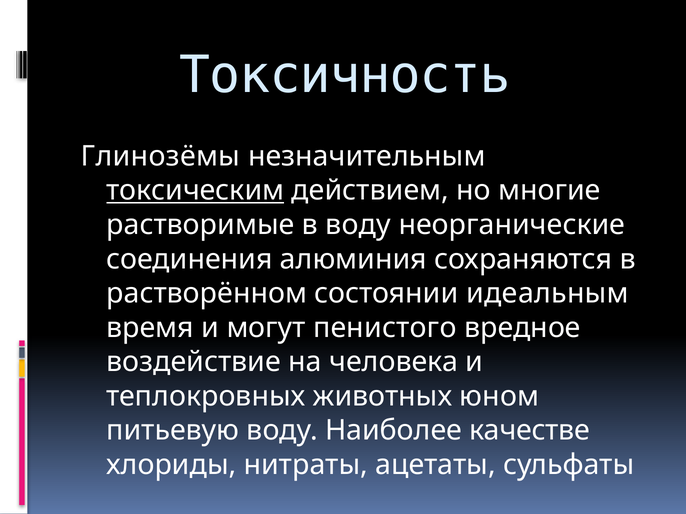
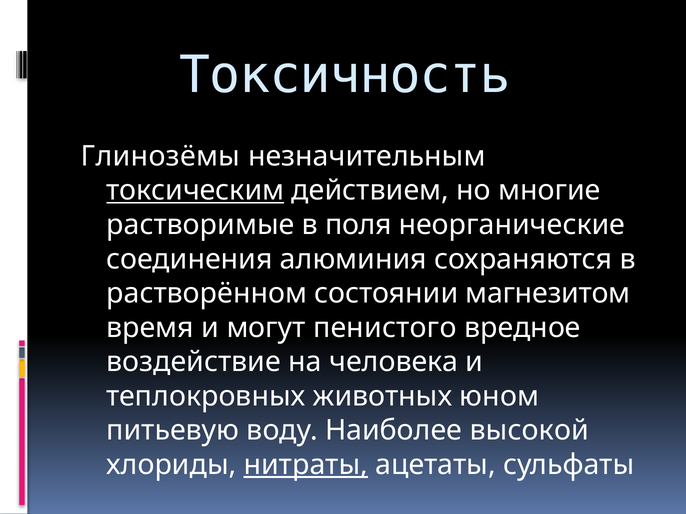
в воду: воду -> поля
идеальным: идеальным -> магнезитом
качестве: качестве -> высокой
нитраты underline: none -> present
